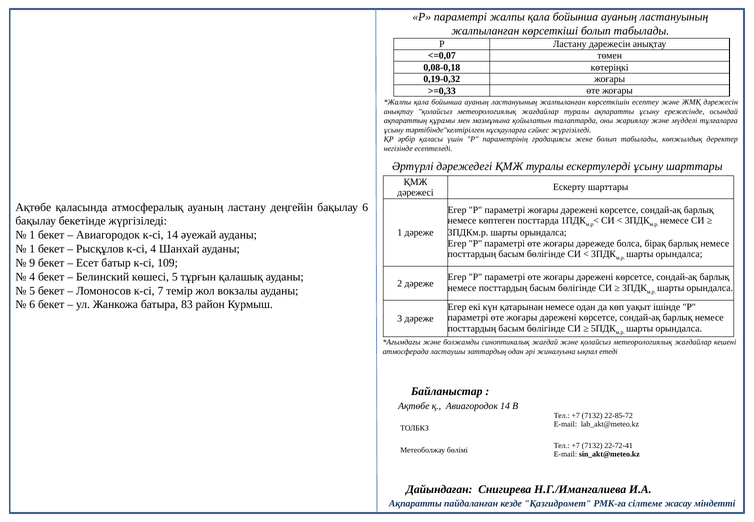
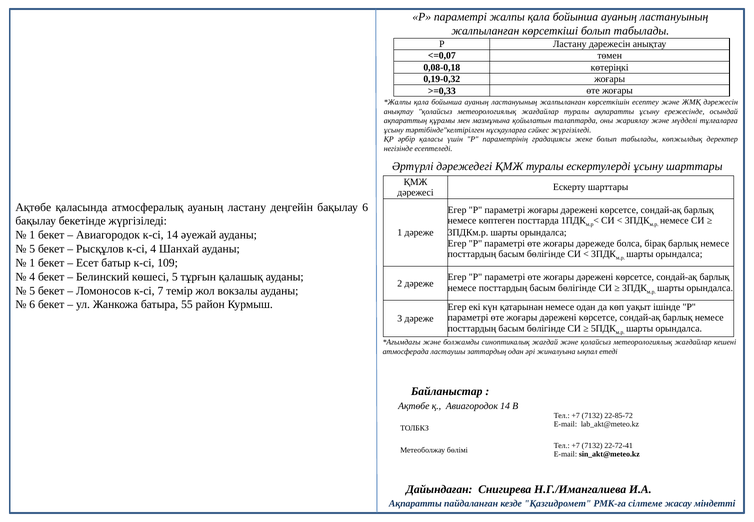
1 at (32, 249): 1 -> 5
9 at (32, 263): 9 -> 1
83: 83 -> 55
